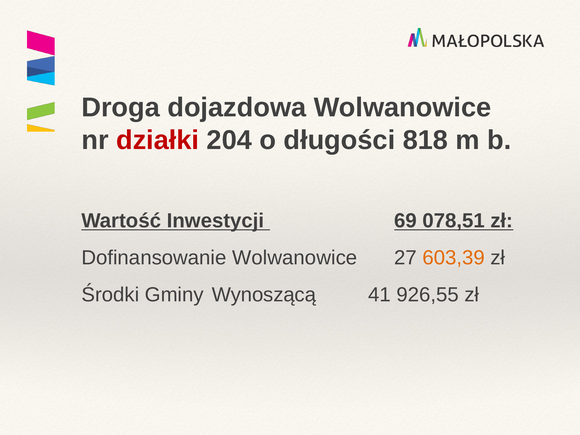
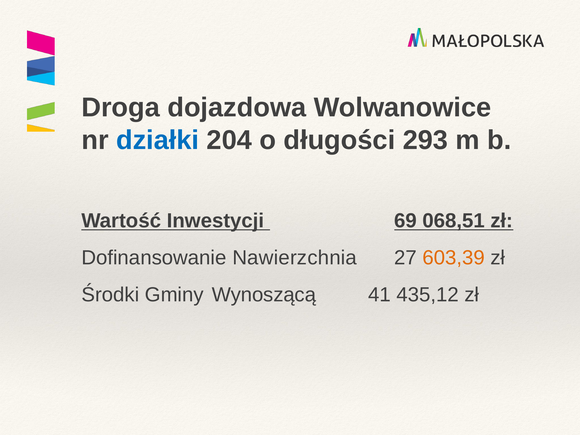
działki colour: red -> blue
818: 818 -> 293
078,51: 078,51 -> 068,51
Dofinansowanie Wolwanowice: Wolwanowice -> Nawierzchnia
926,55: 926,55 -> 435,12
